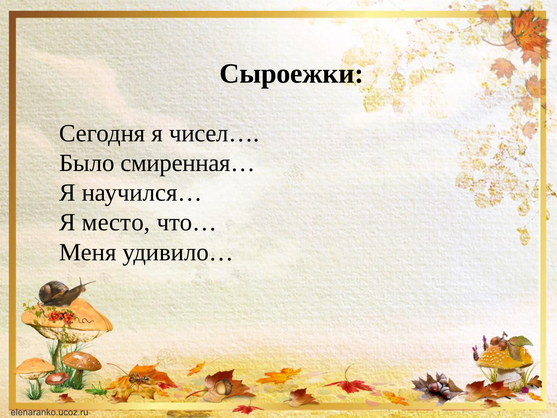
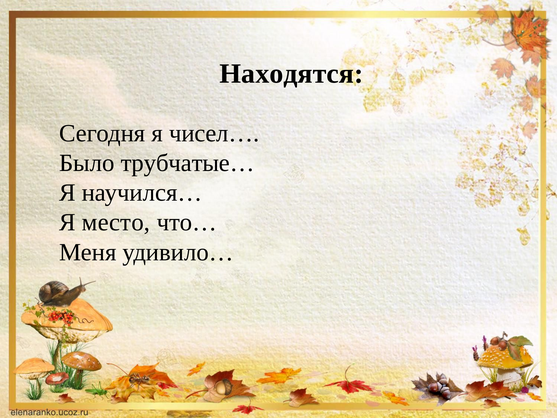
Сыроежки: Сыроежки -> Находятся
смиренная…: смиренная… -> трубчатые…
